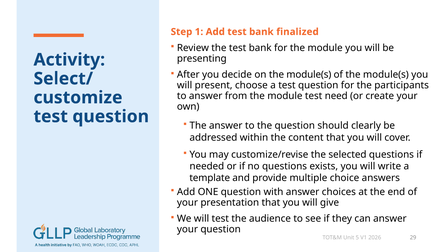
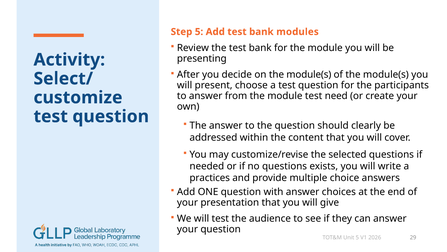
Step 1: 1 -> 5
finalized: finalized -> modules
template: template -> practices
